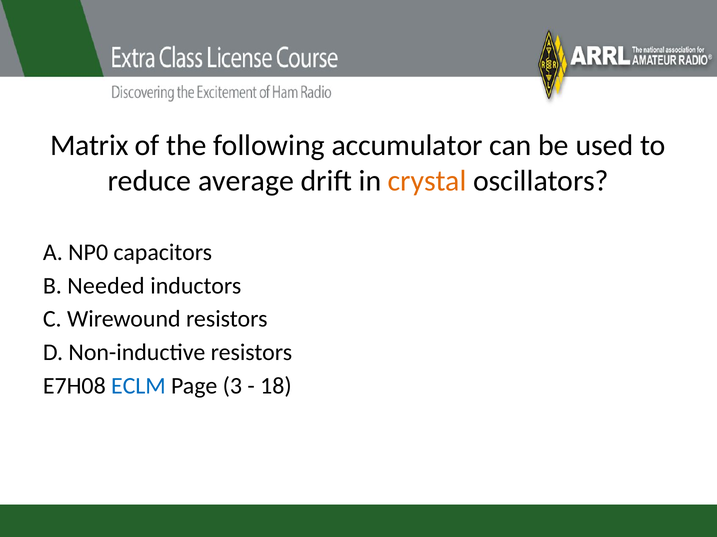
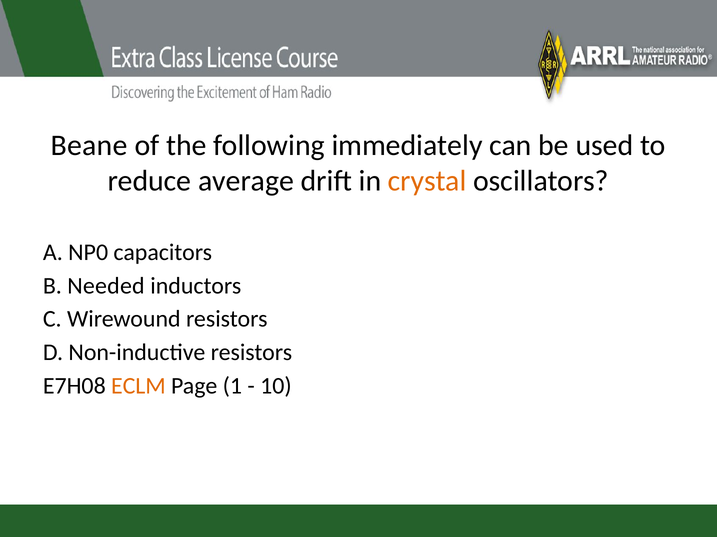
Matrix: Matrix -> Beane
accumulator: accumulator -> immediately
ECLM colour: blue -> orange
3: 3 -> 1
18: 18 -> 10
